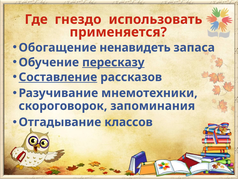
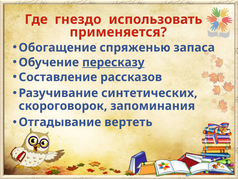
ненавидеть: ненавидеть -> спряженью
Составление underline: present -> none
мнемотехники: мнемотехники -> синтетических
классов: классов -> вертеть
